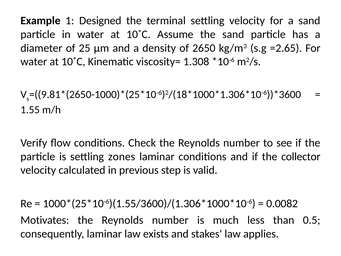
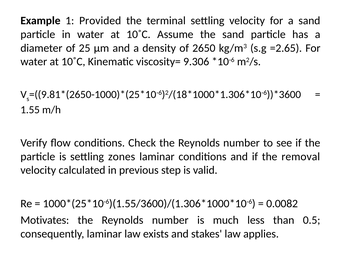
Designed: Designed -> Provided
1.308: 1.308 -> 9.306
collector: collector -> removal
